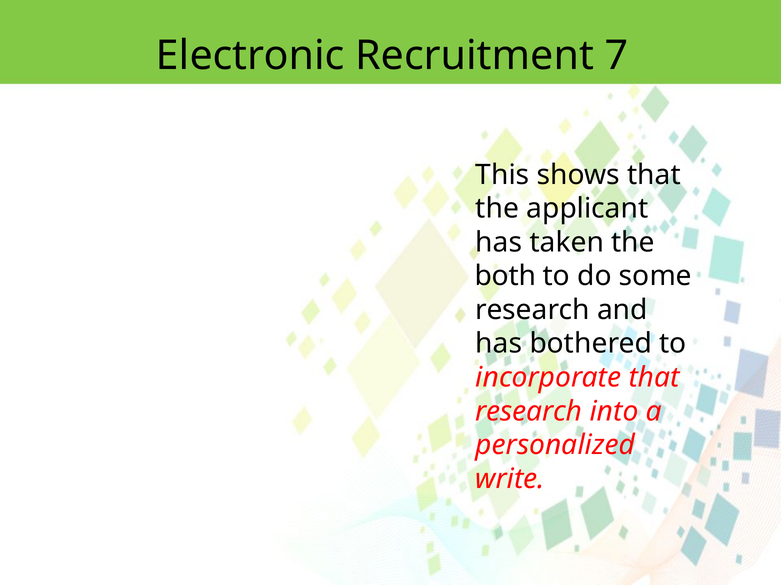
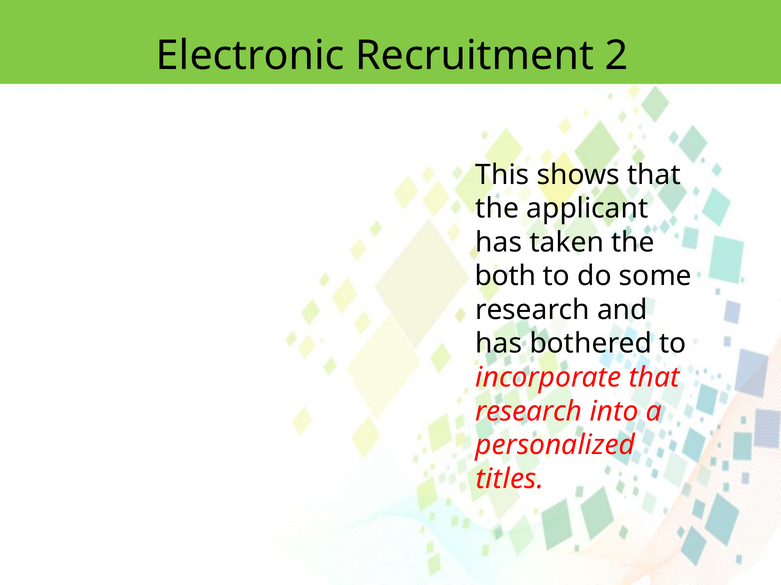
7: 7 -> 2
write: write -> titles
